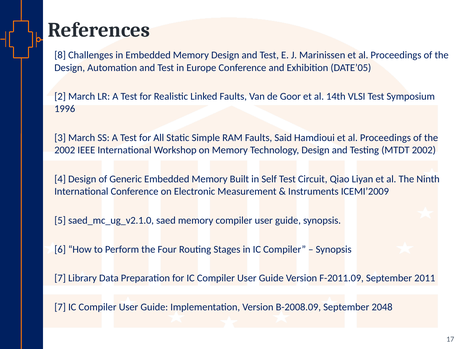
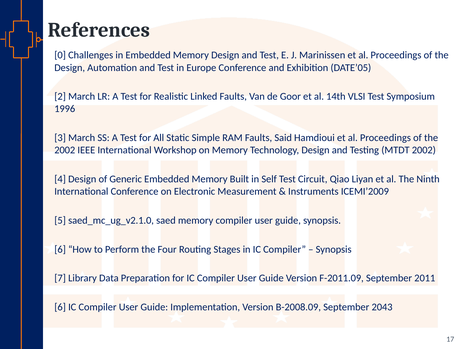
8: 8 -> 0
7 at (60, 307): 7 -> 6
2048: 2048 -> 2043
